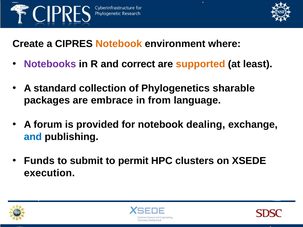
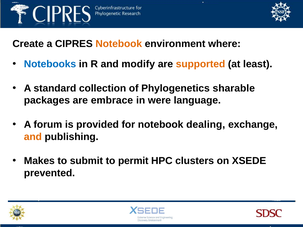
Notebooks colour: purple -> blue
correct: correct -> modify
from: from -> were
and at (33, 137) colour: blue -> orange
Funds: Funds -> Makes
execution: execution -> prevented
